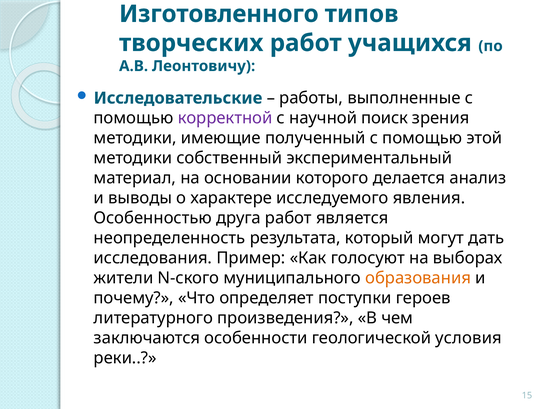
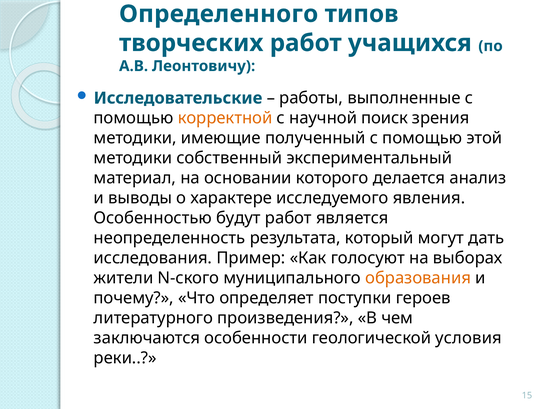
Изготовленного: Изготовленного -> Определенного
корректной colour: purple -> orange
друга: друга -> будут
